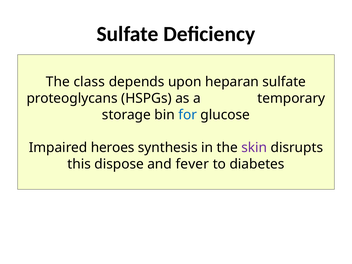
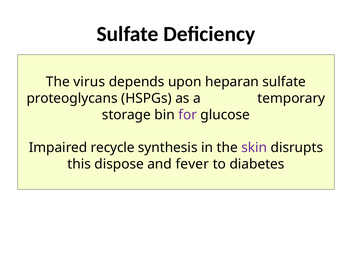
class: class -> virus
for colour: blue -> purple
heroes: heroes -> recycle
